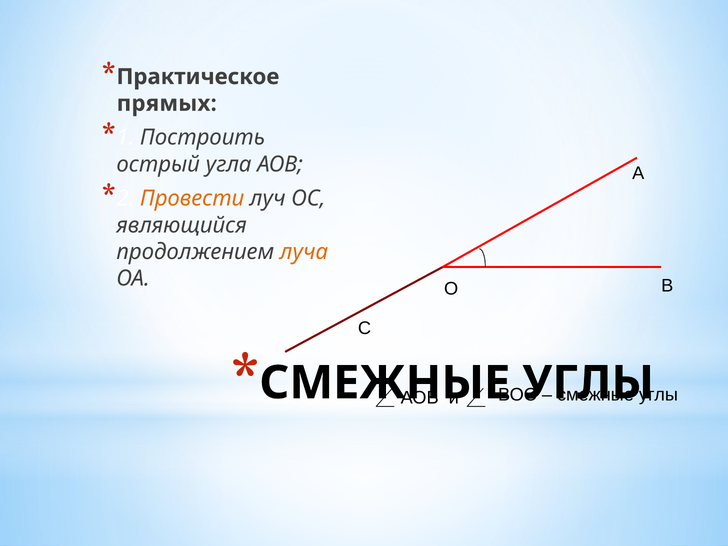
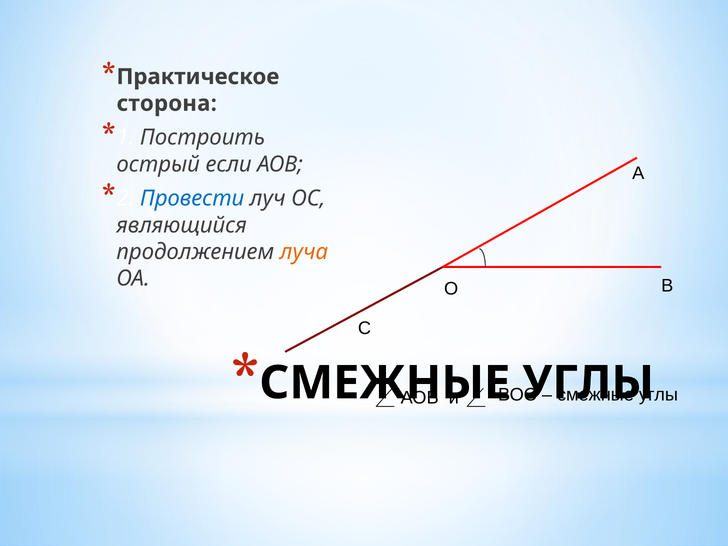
прямых: прямых -> сторона
угла: угла -> если
Провести colour: orange -> blue
